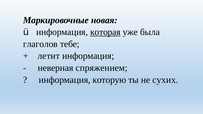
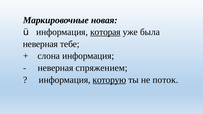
глаголов at (40, 44): глаголов -> неверная
летит: летит -> слона
которую underline: none -> present
сухих: сухих -> поток
